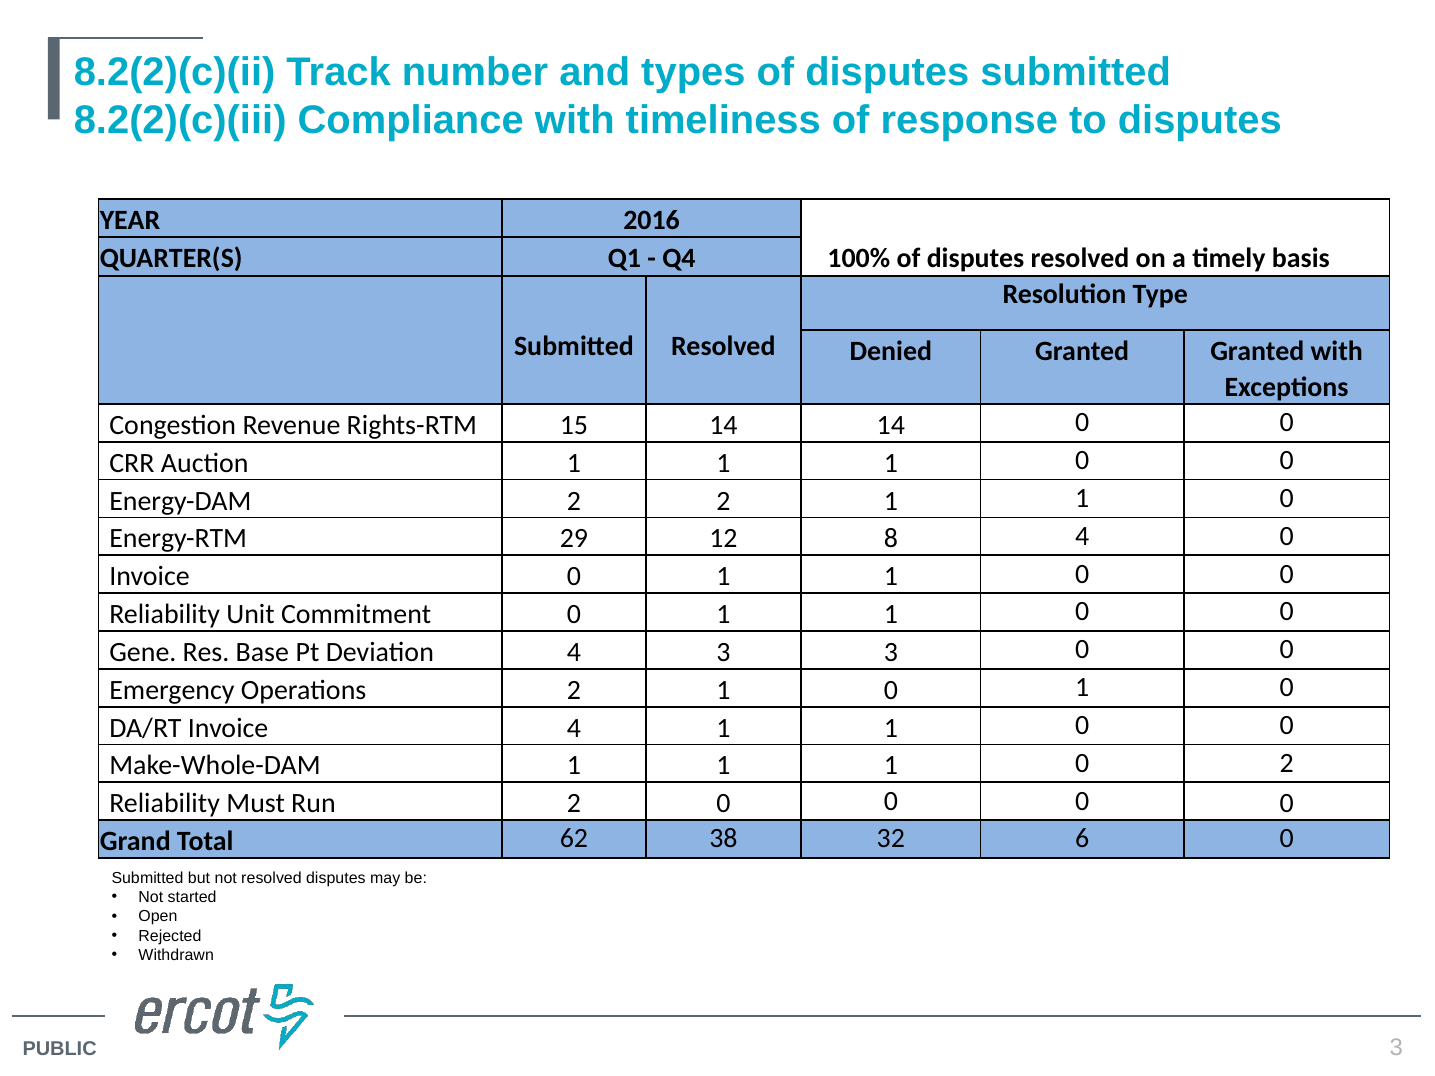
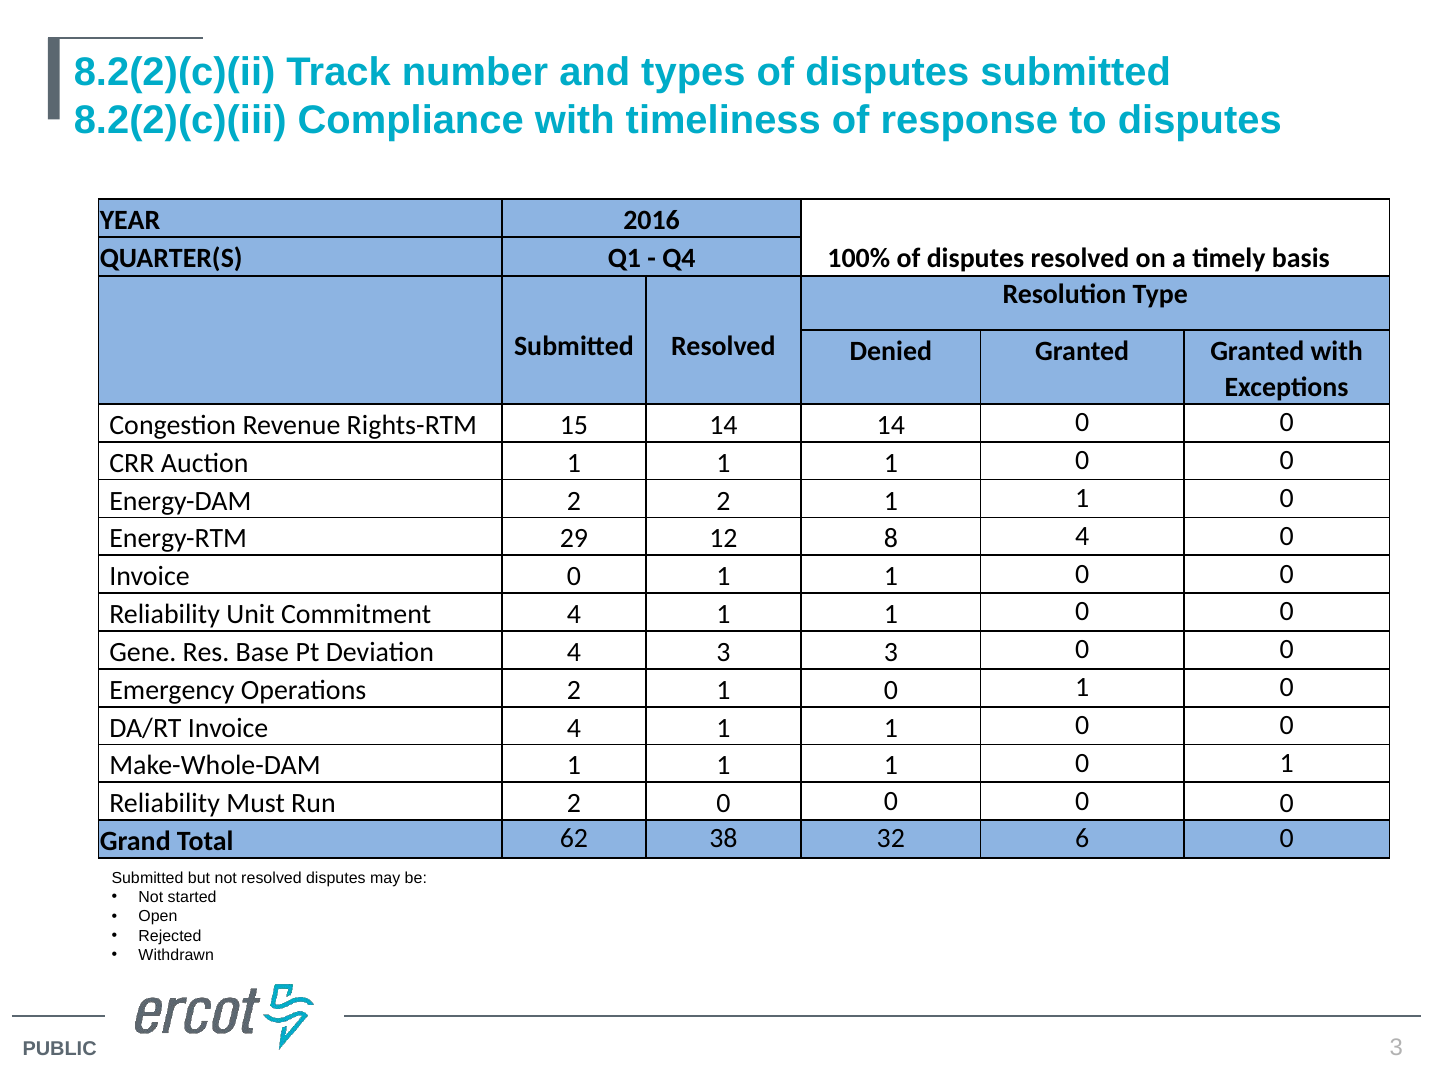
Commitment 0: 0 -> 4
1 1 0 2: 2 -> 1
